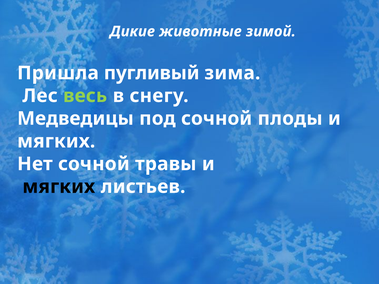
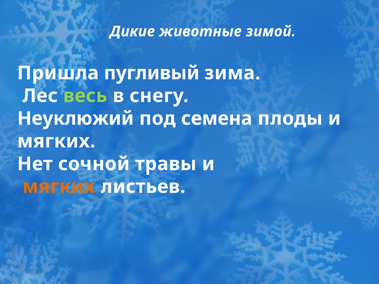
Медведицы: Медведицы -> Неуклюжий
под сочной: сочной -> семена
мягких at (59, 187) colour: black -> orange
